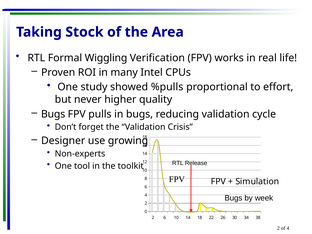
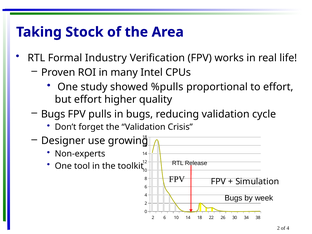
Wiggling: Wiggling -> Industry
but never: never -> effort
